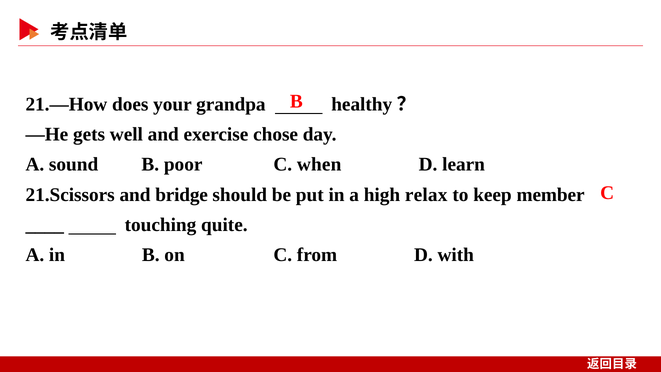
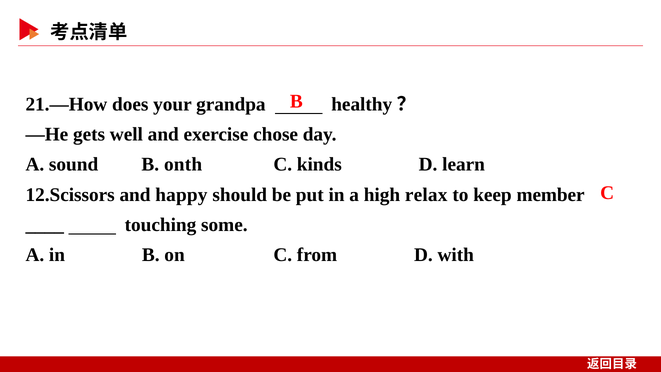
poor: poor -> onth
when: when -> kinds
21.Scissors: 21.Scissors -> 12.Scissors
bridge: bridge -> happy
quite: quite -> some
